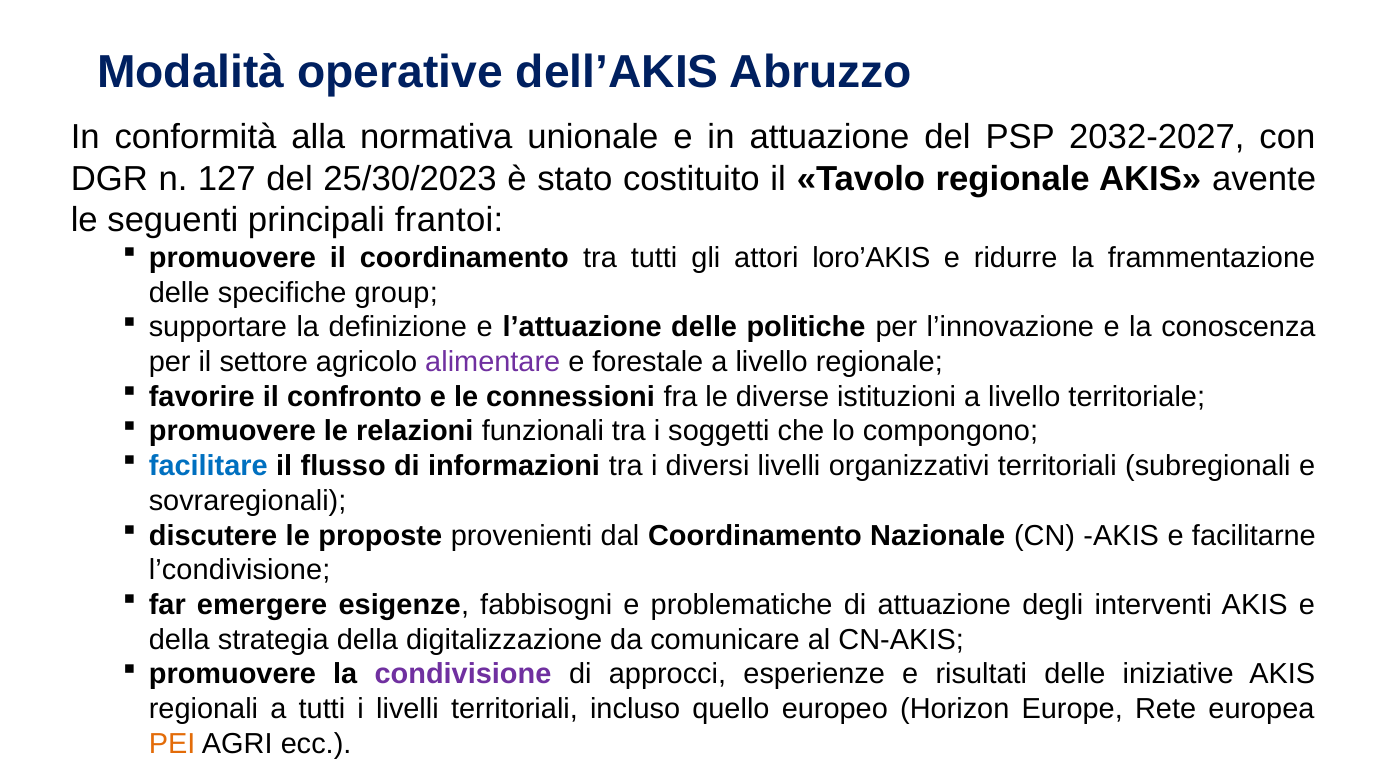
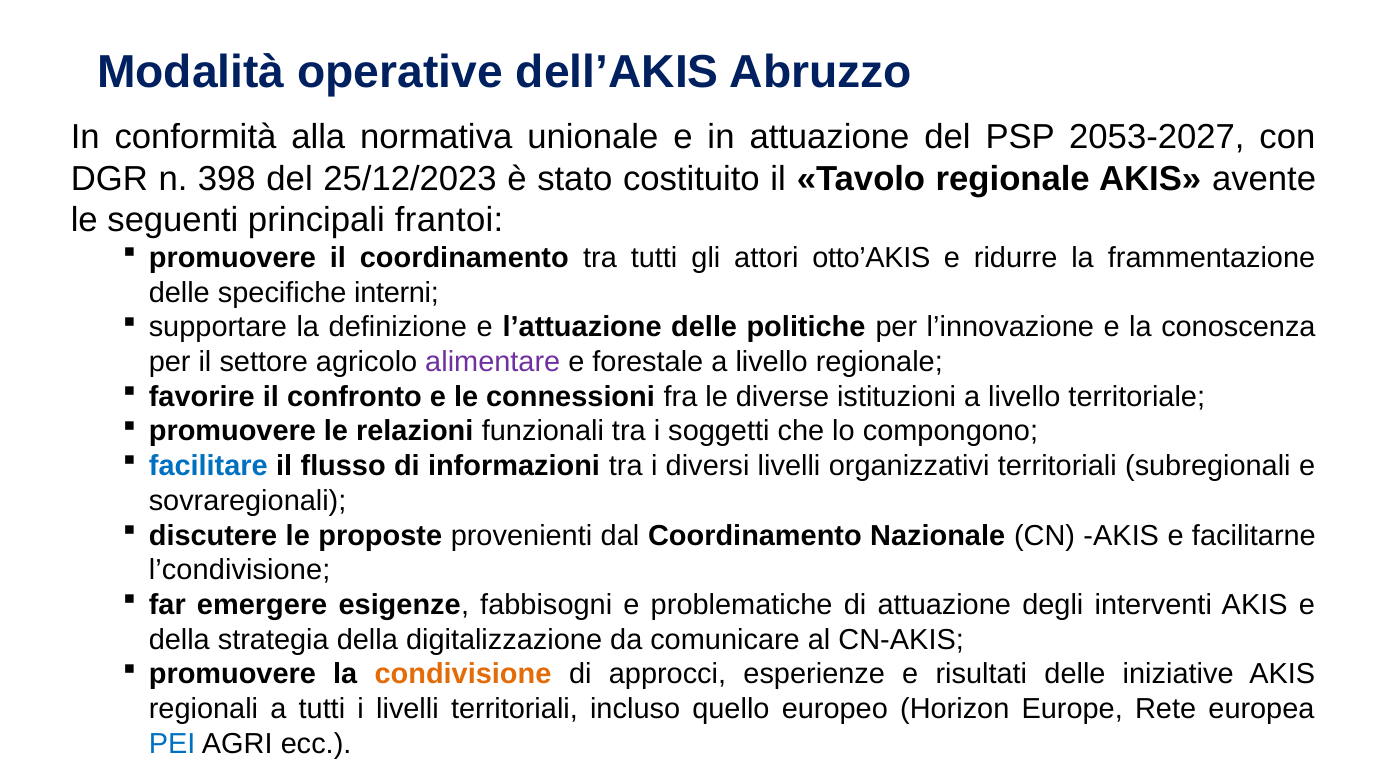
2032-2027: 2032-2027 -> 2053-2027
127: 127 -> 398
25/30/2023: 25/30/2023 -> 25/12/2023
loro’AKIS: loro’AKIS -> otto’AKIS
group: group -> interni
condivisione colour: purple -> orange
PEI colour: orange -> blue
